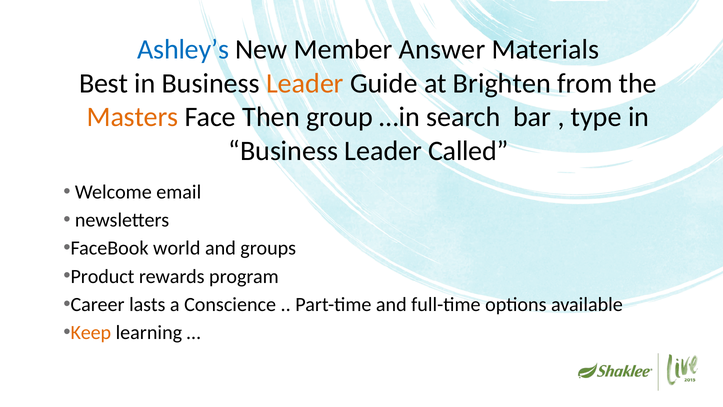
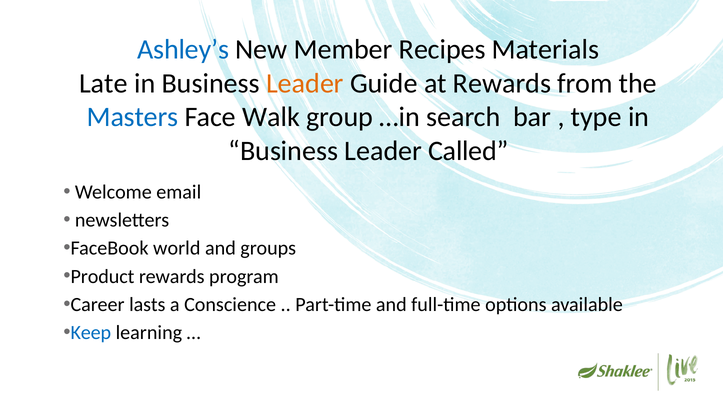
Answer: Answer -> Recipes
Best: Best -> Late
at Brighten: Brighten -> Rewards
Masters colour: orange -> blue
Then: Then -> Walk
Keep colour: orange -> blue
